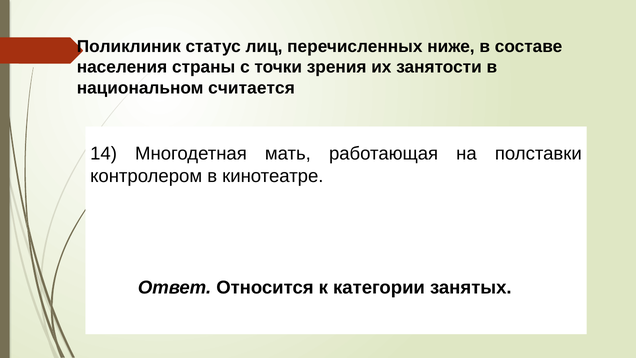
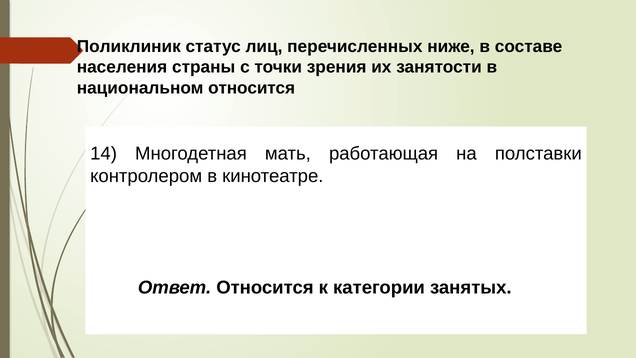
национальном считается: считается -> относится
